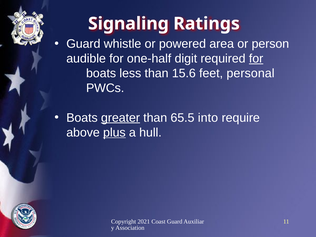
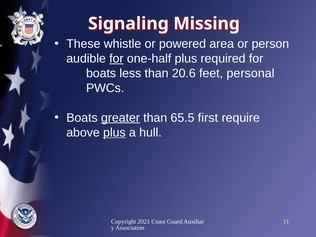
Ratings: Ratings -> Missing
Guard at (83, 44): Guard -> These
for at (116, 59) underline: none -> present
one-half digit: digit -> plus
for at (256, 59) underline: present -> none
15.6: 15.6 -> 20.6
into: into -> first
